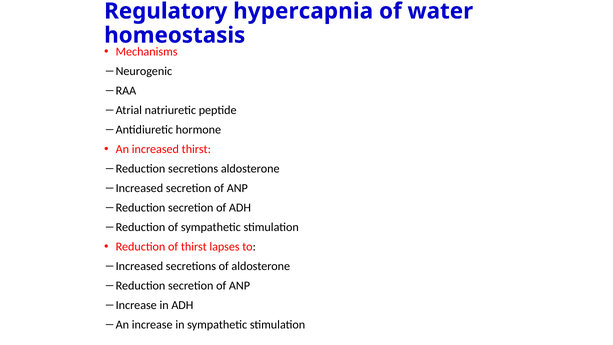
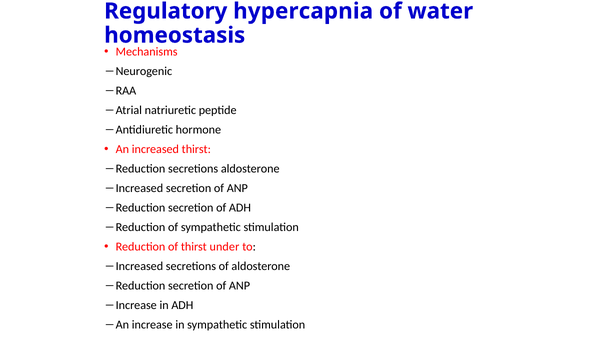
lapses: lapses -> under
